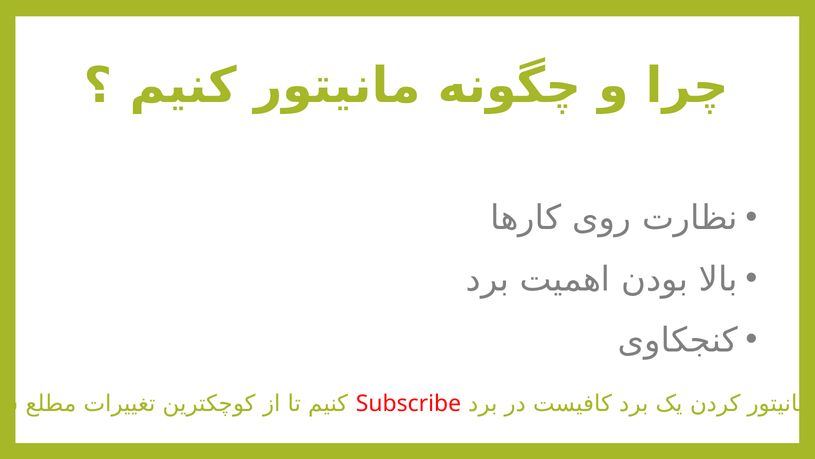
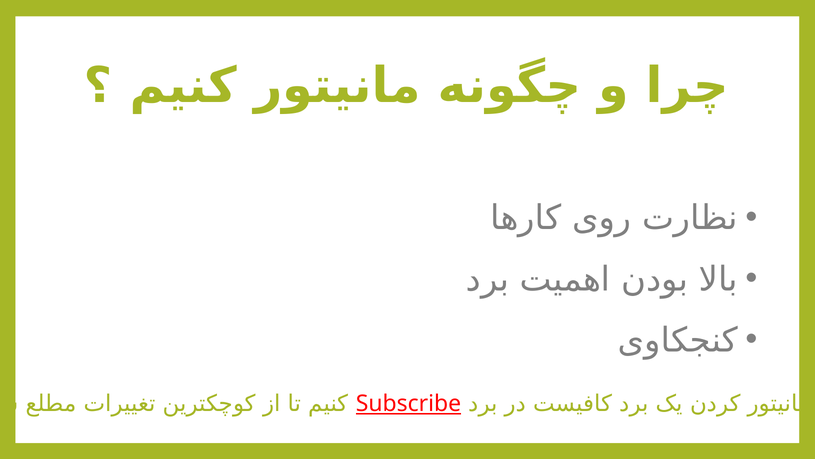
Subscribe underline: none -> present
